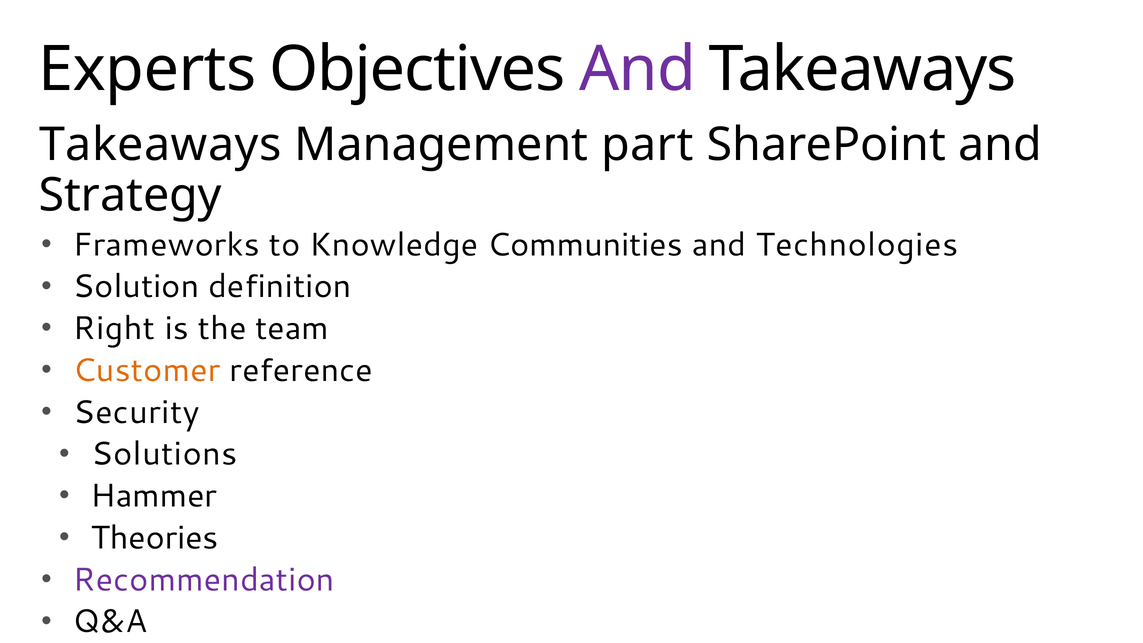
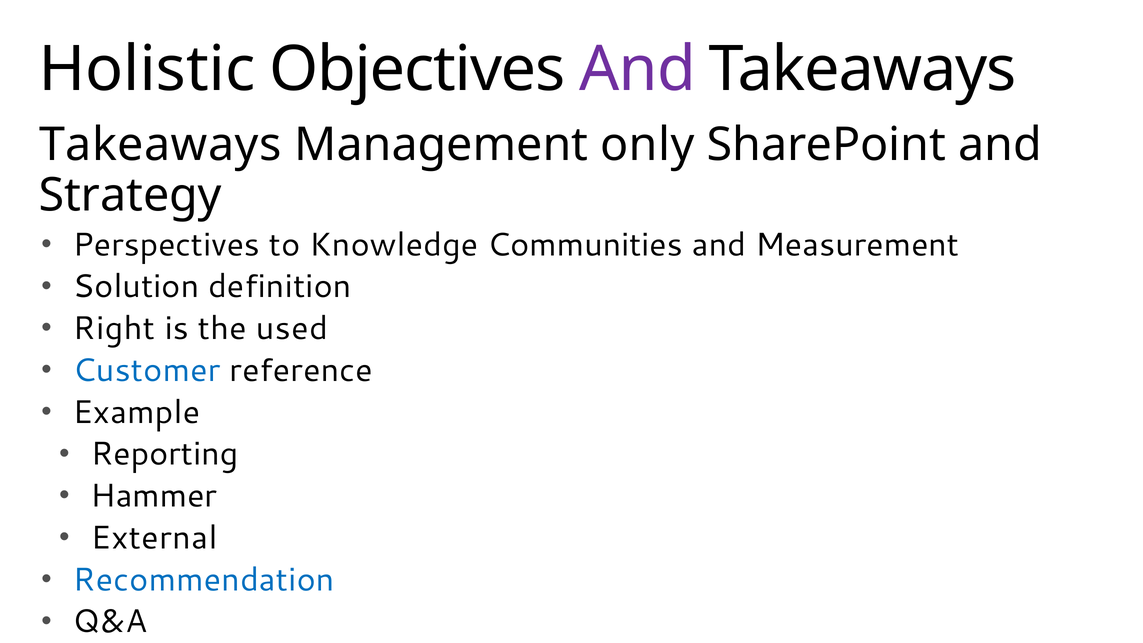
Experts: Experts -> Holistic
part: part -> only
Frameworks: Frameworks -> Perspectives
Technologies: Technologies -> Measurement
team: team -> used
Customer colour: orange -> blue
Security: Security -> Example
Solutions: Solutions -> Reporting
Theories: Theories -> External
Recommendation colour: purple -> blue
